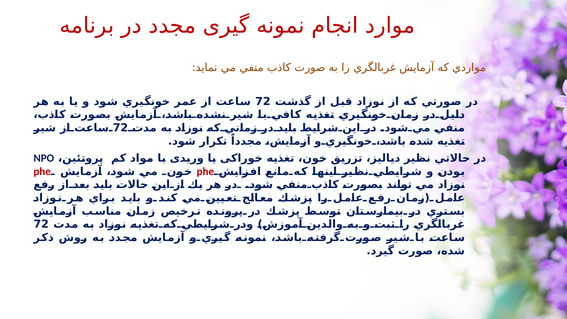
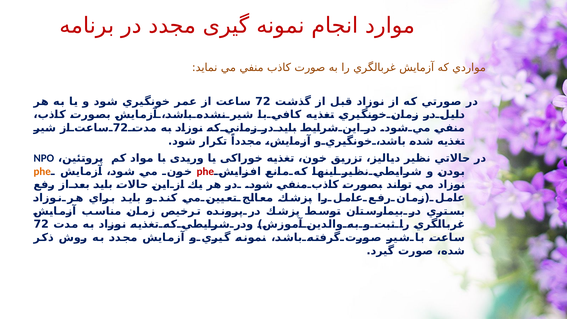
phe at (42, 171) colour: red -> orange
